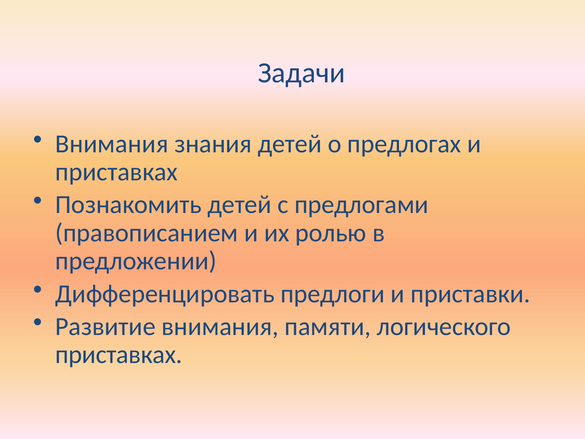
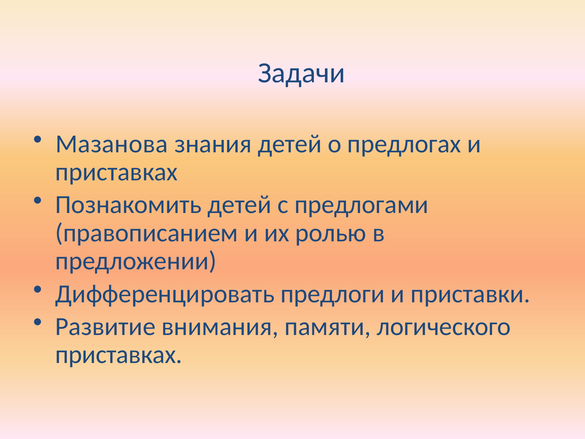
Внимания at (112, 144): Внимания -> Мазанова
